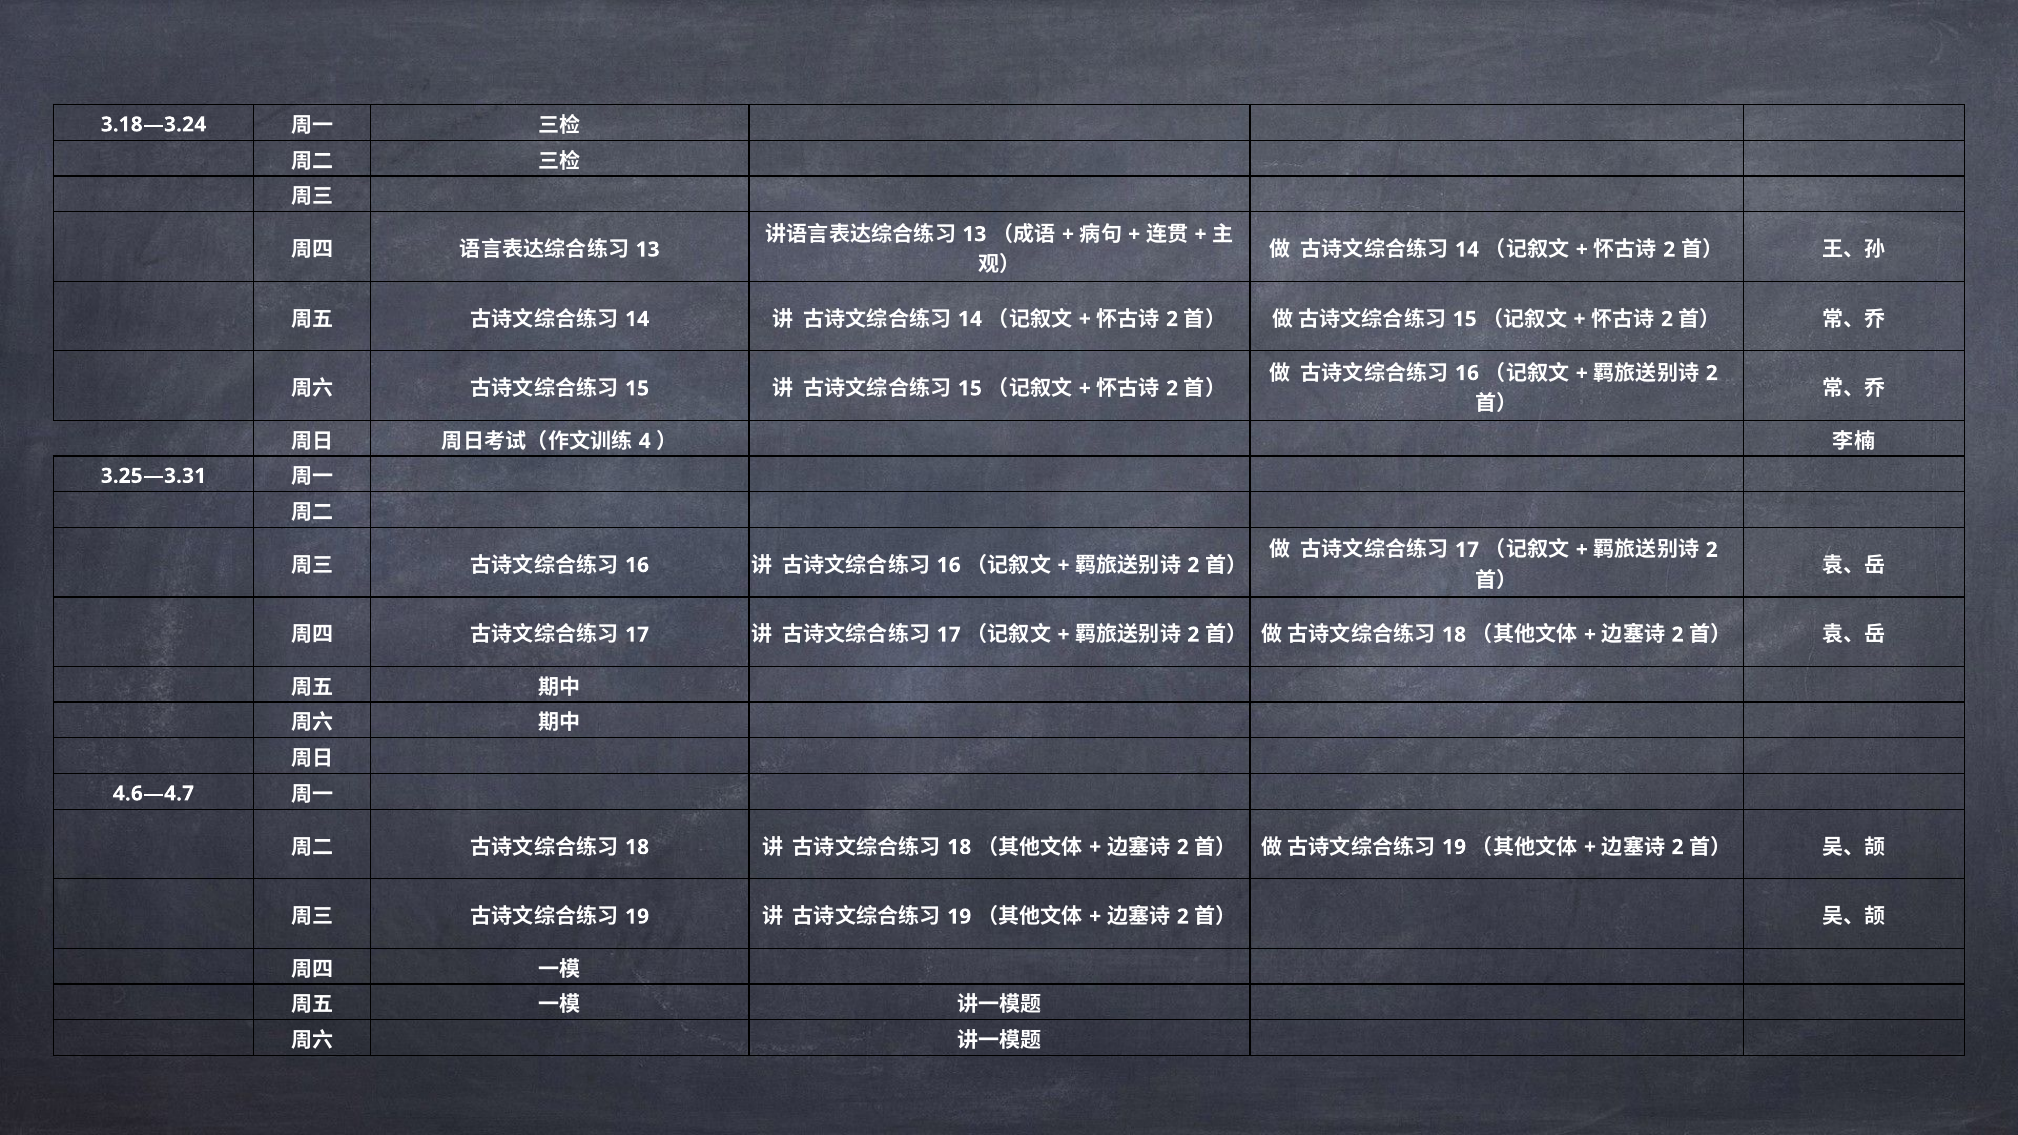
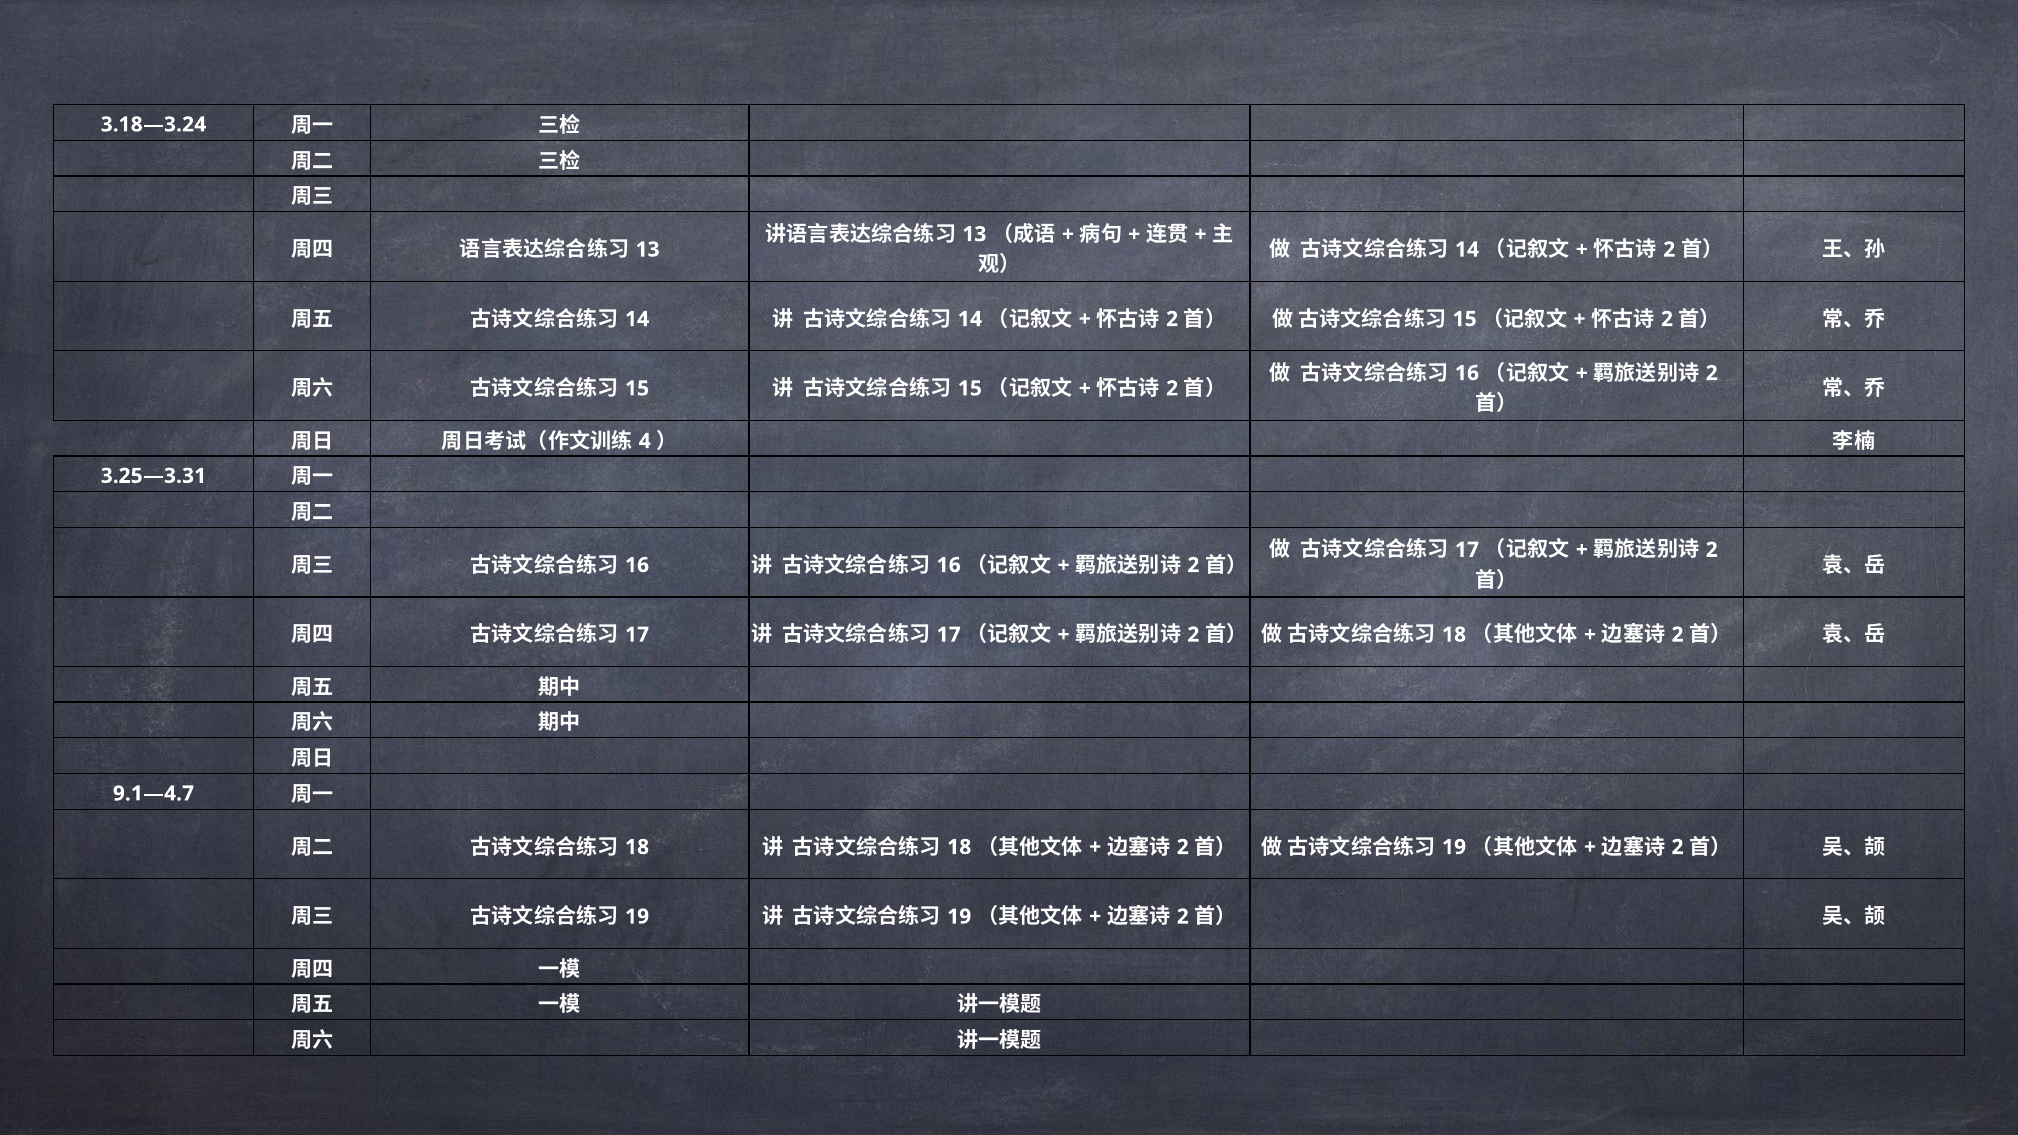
4.6—4.7: 4.6—4.7 -> 9.1—4.7
